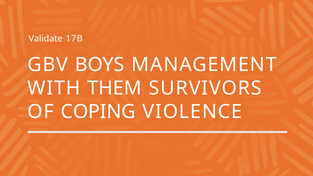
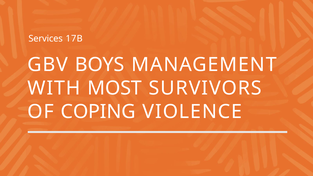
Validate: Validate -> Services
THEM: THEM -> MOST
